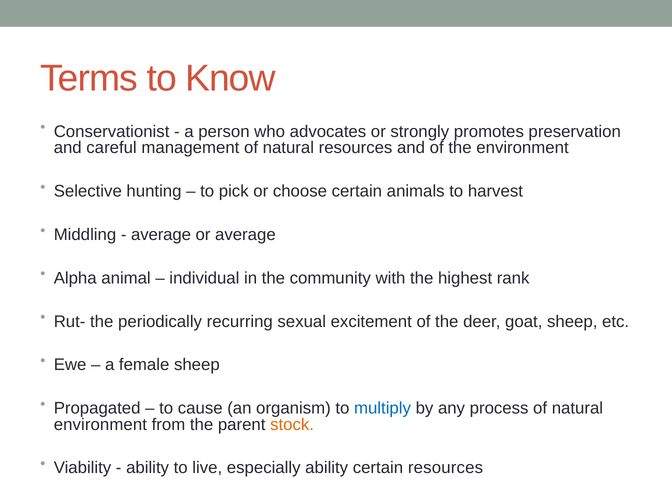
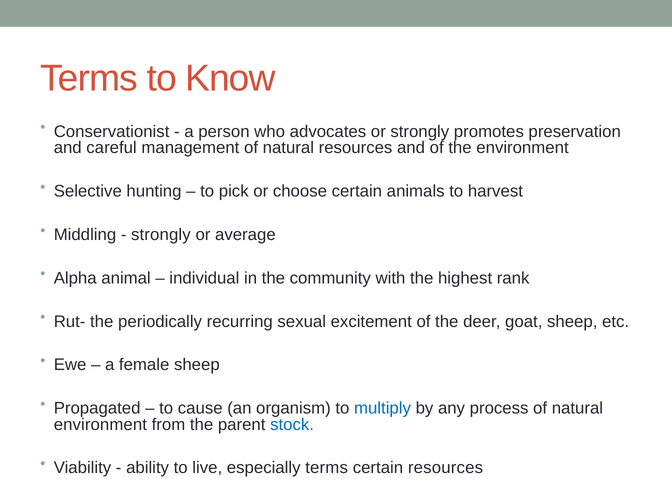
average at (161, 235): average -> strongly
stock colour: orange -> blue
especially ability: ability -> terms
